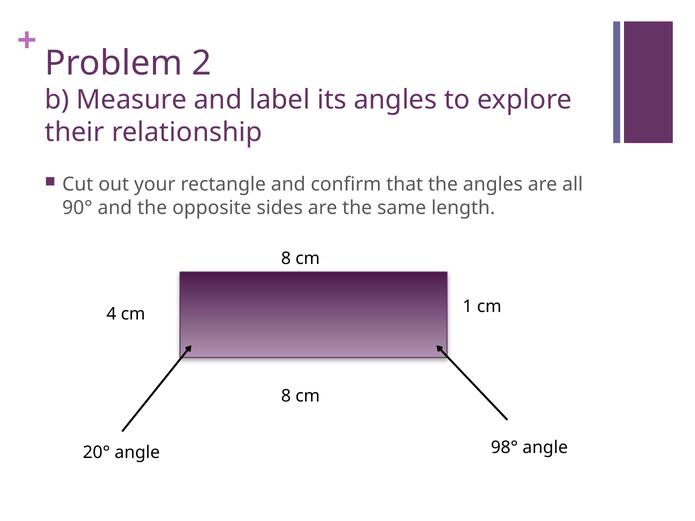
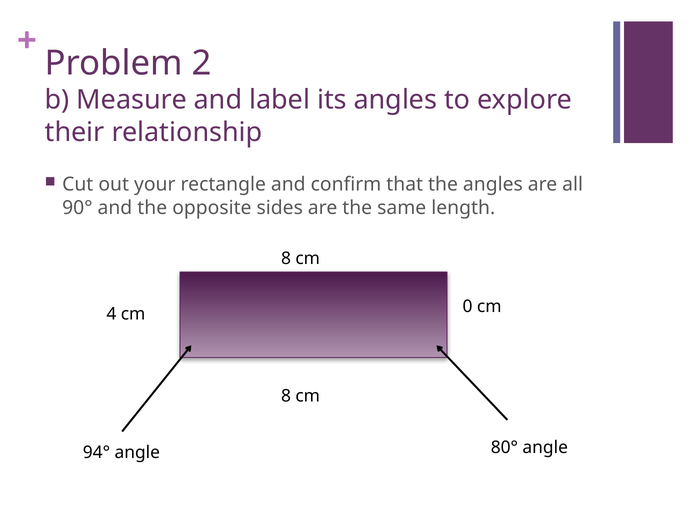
1: 1 -> 0
20°: 20° -> 94°
98°: 98° -> 80°
